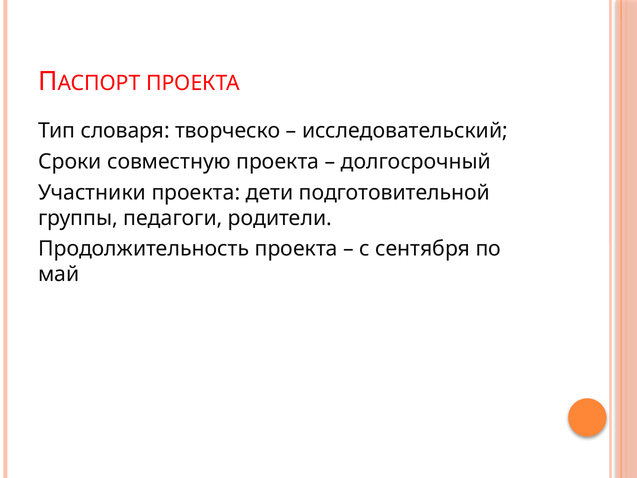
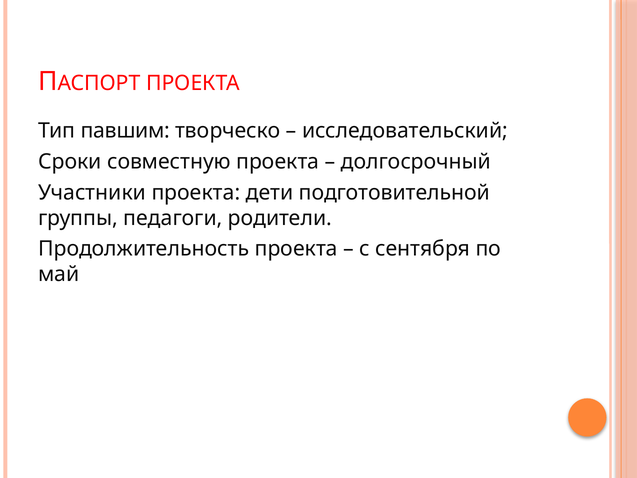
словаря: словаря -> павшим
